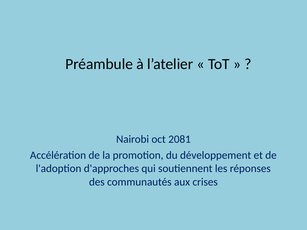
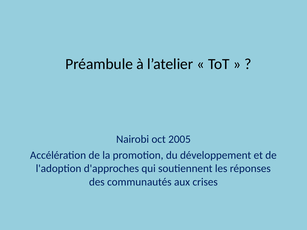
2081: 2081 -> 2005
